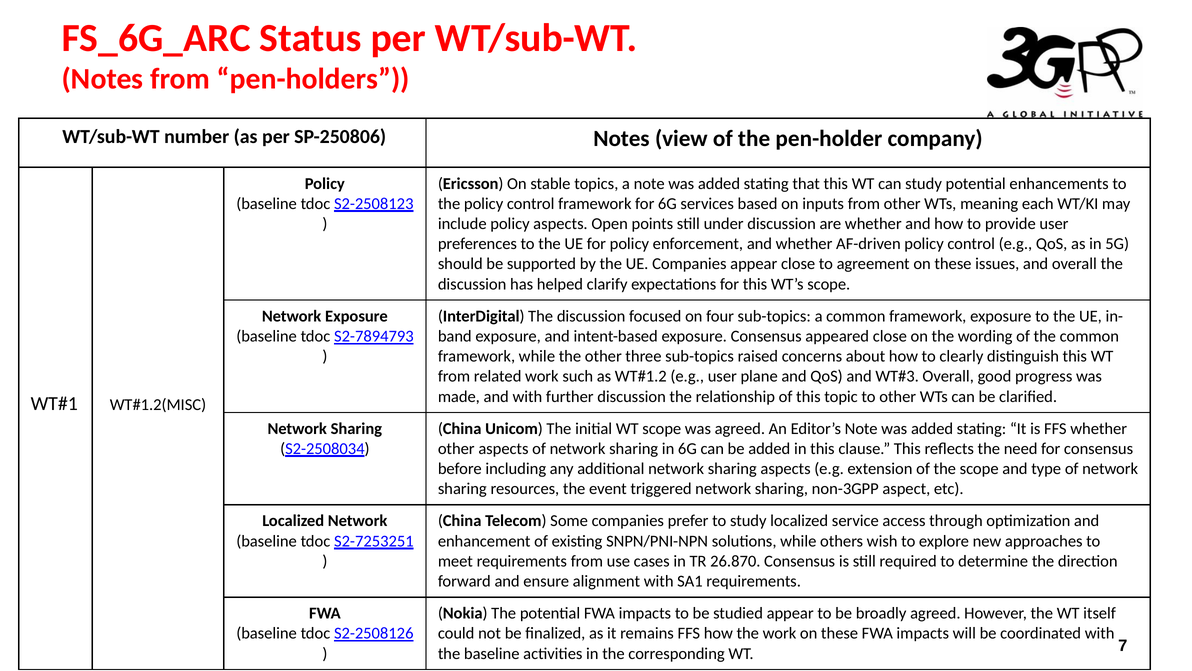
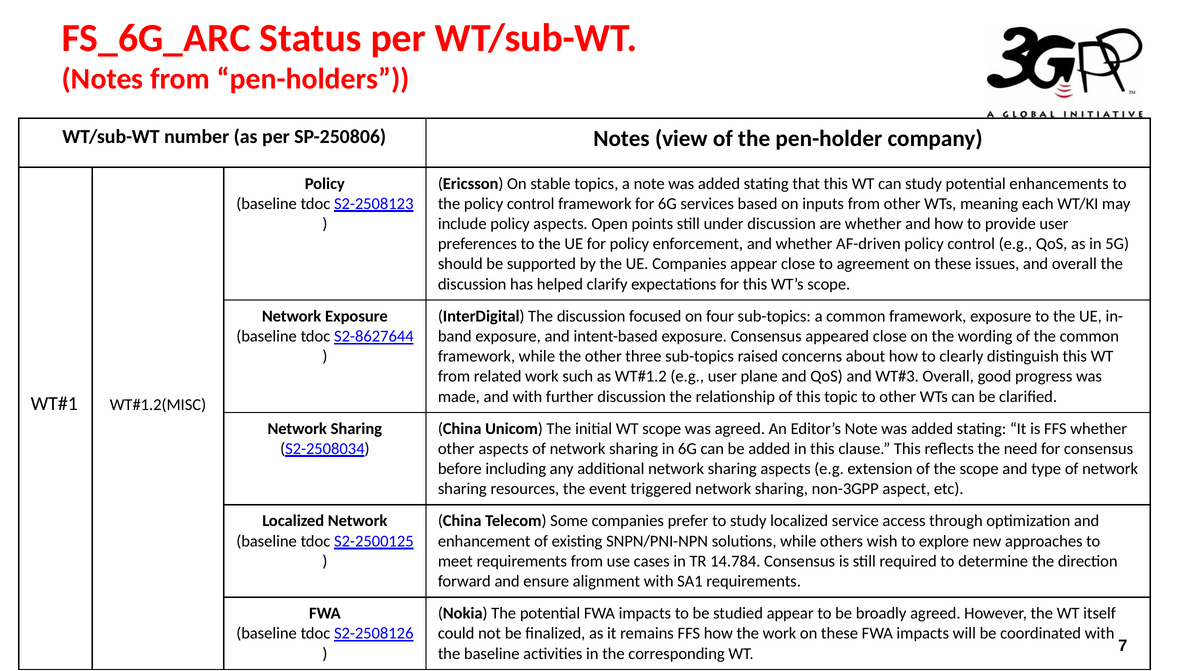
S2-7894793: S2-7894793 -> S2-8627644
S2-7253251: S2-7253251 -> S2-2500125
26.870: 26.870 -> 14.784
